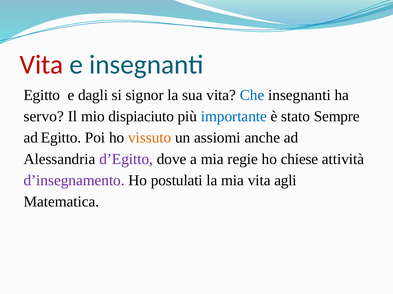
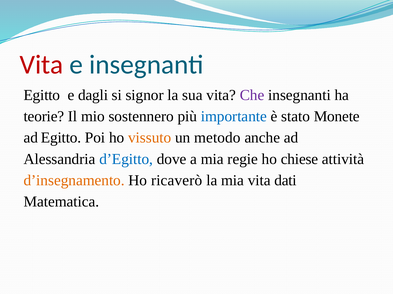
Che colour: blue -> purple
servo: servo -> teorie
dispiaciuto: dispiaciuto -> sostennero
Sempre: Sempre -> Monete
assiomi: assiomi -> metodo
d’Egitto colour: purple -> blue
d’insegnamento colour: purple -> orange
postulati: postulati -> ricaverò
agli: agli -> dati
